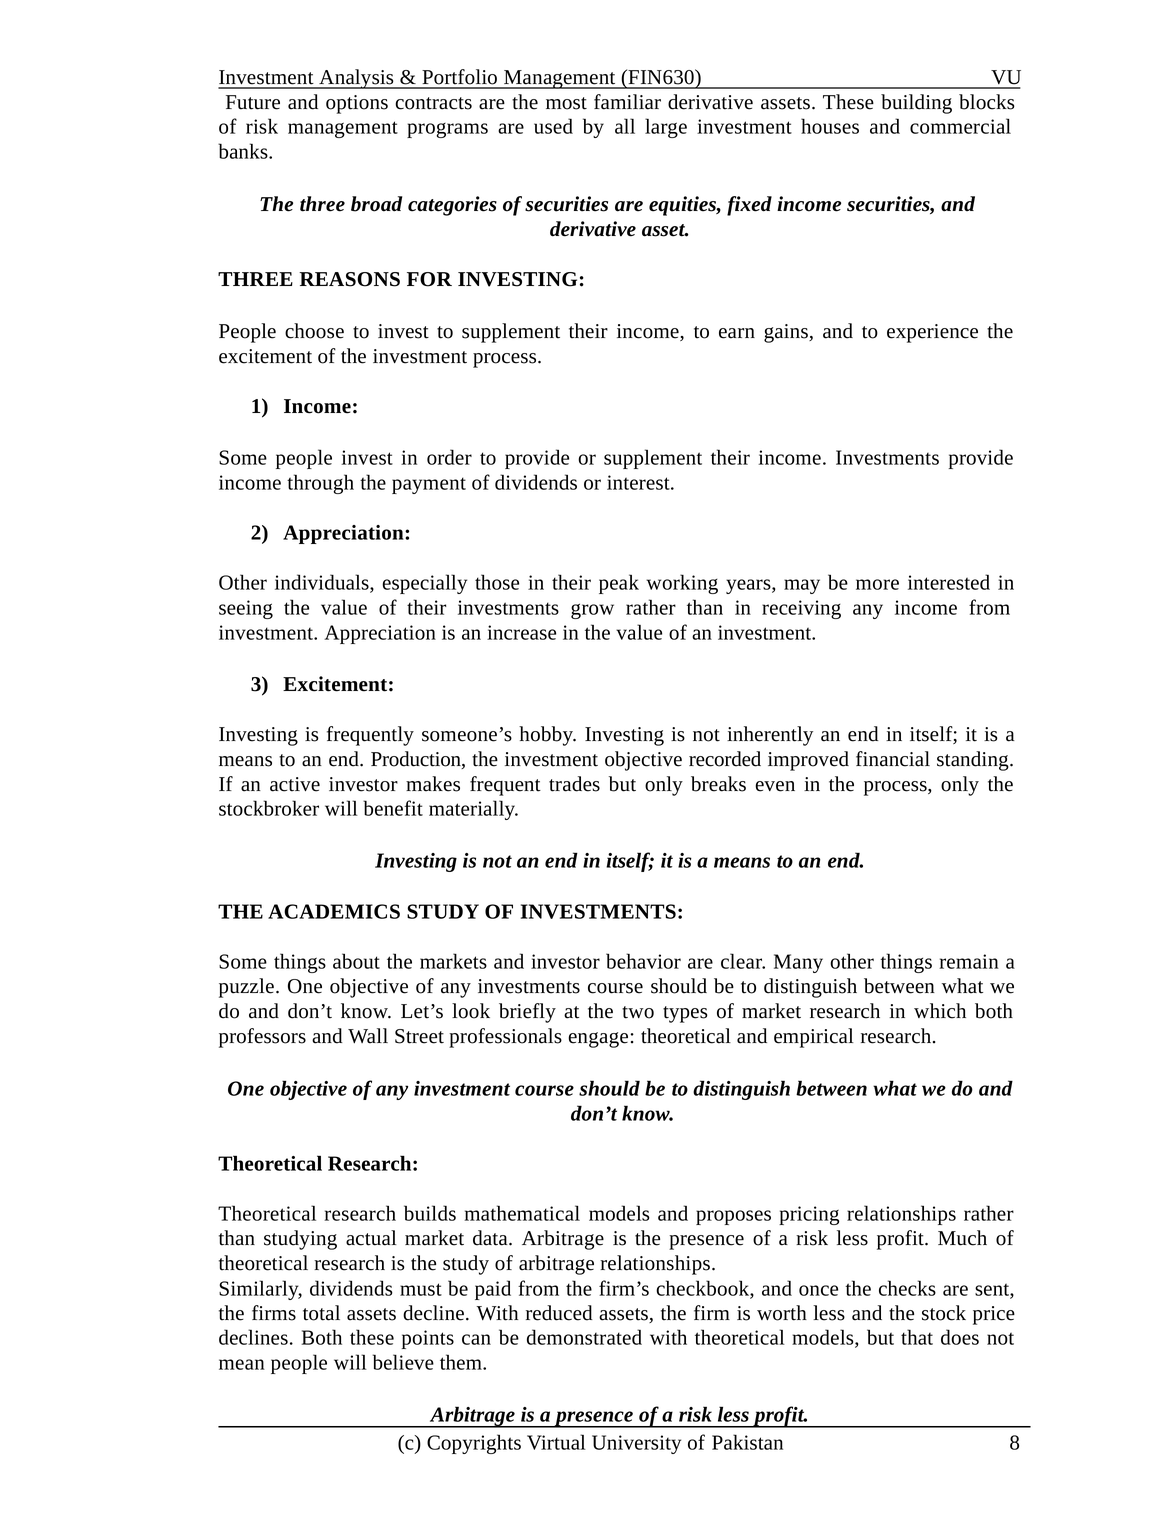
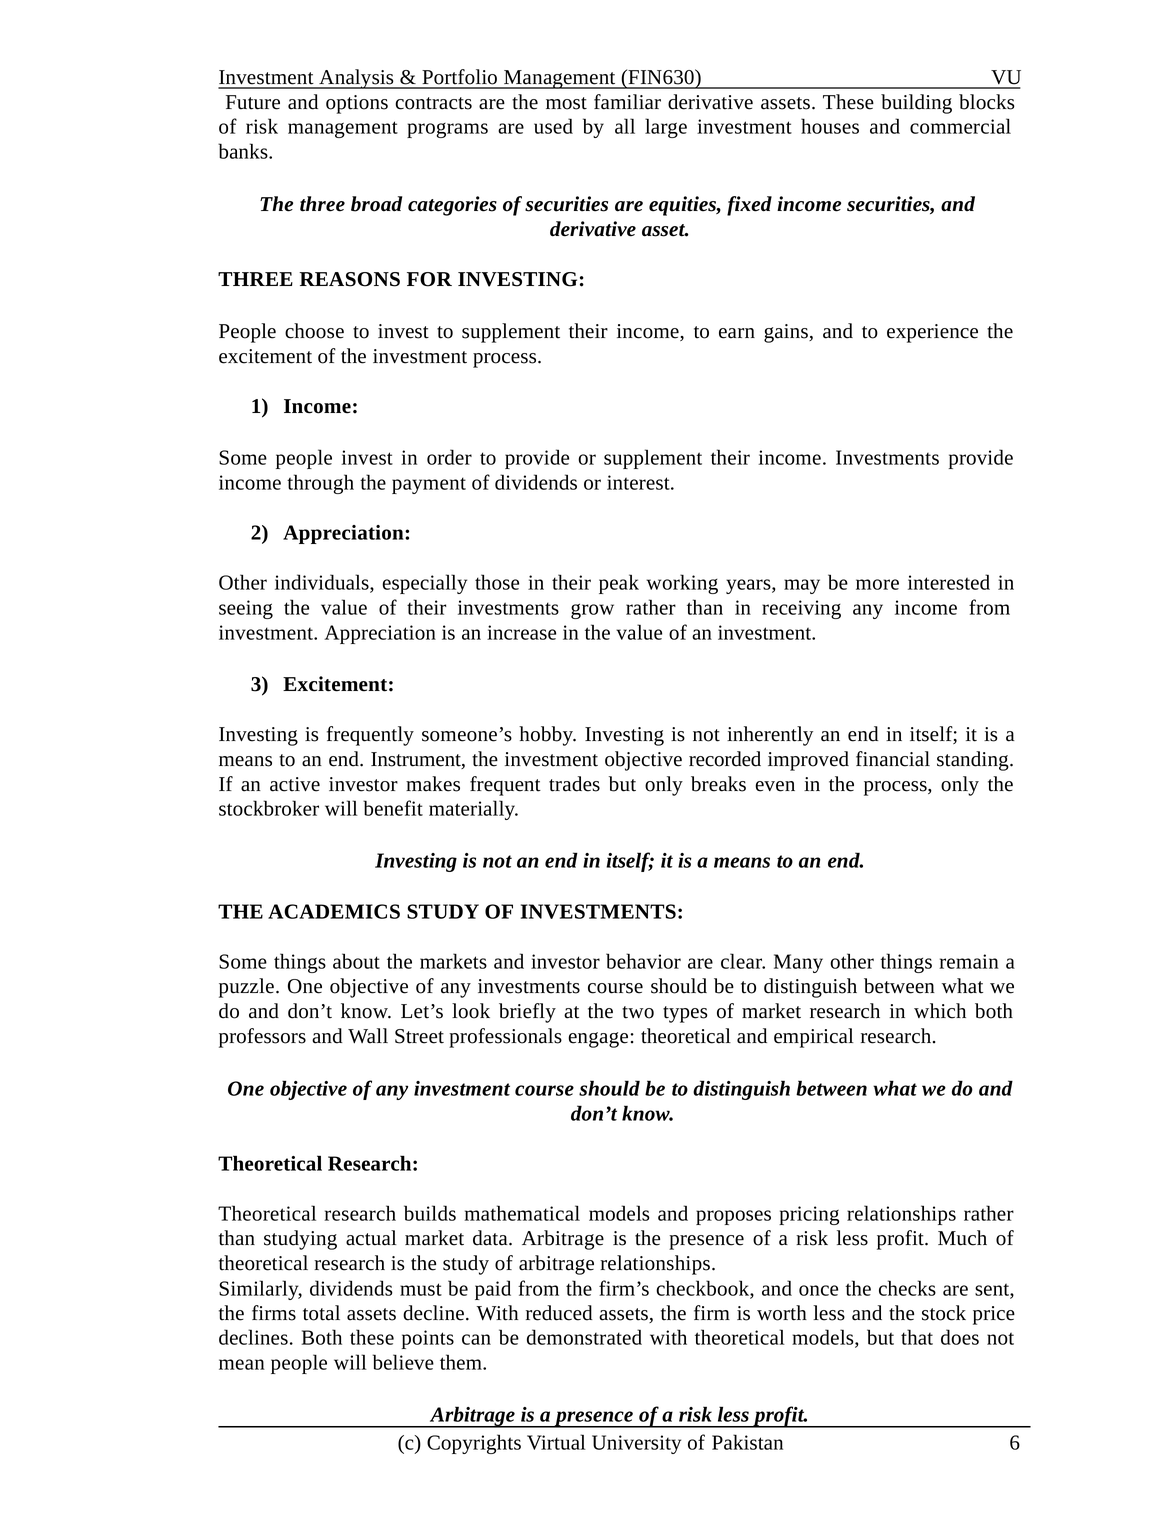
Production: Production -> Instrument
8: 8 -> 6
